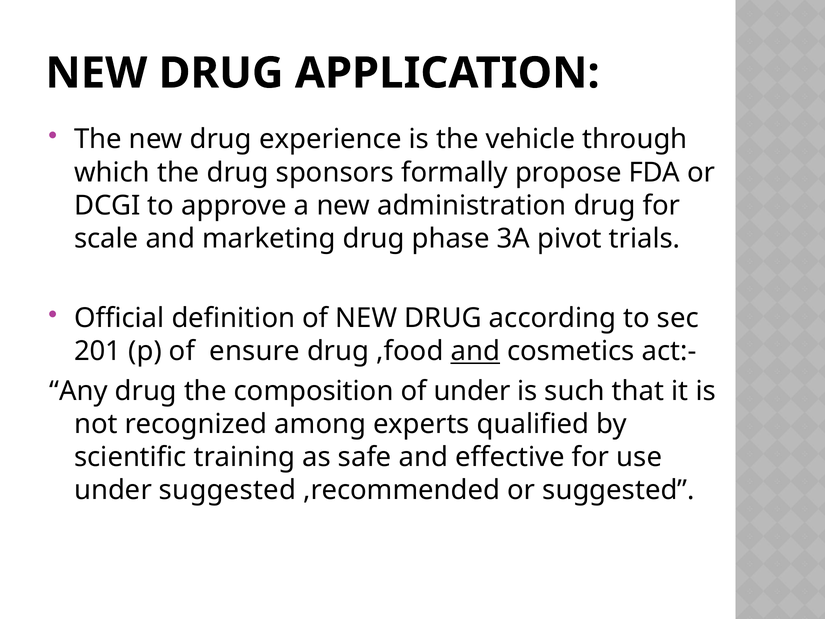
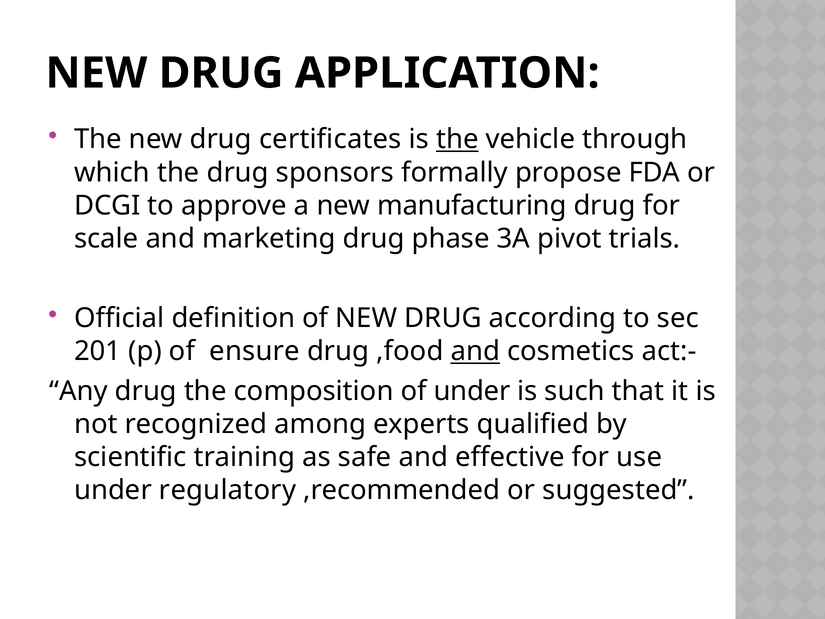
experience: experience -> certificates
the at (457, 139) underline: none -> present
administration: administration -> manufacturing
under suggested: suggested -> regulatory
